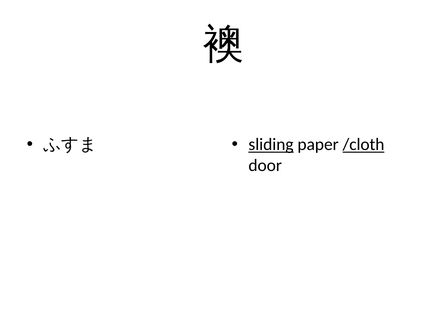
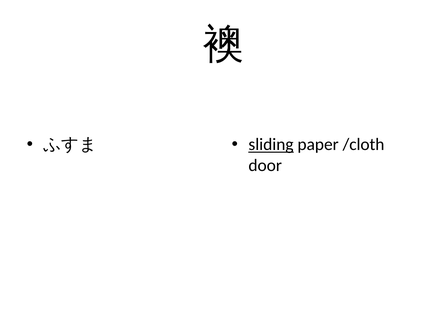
/cloth underline: present -> none
